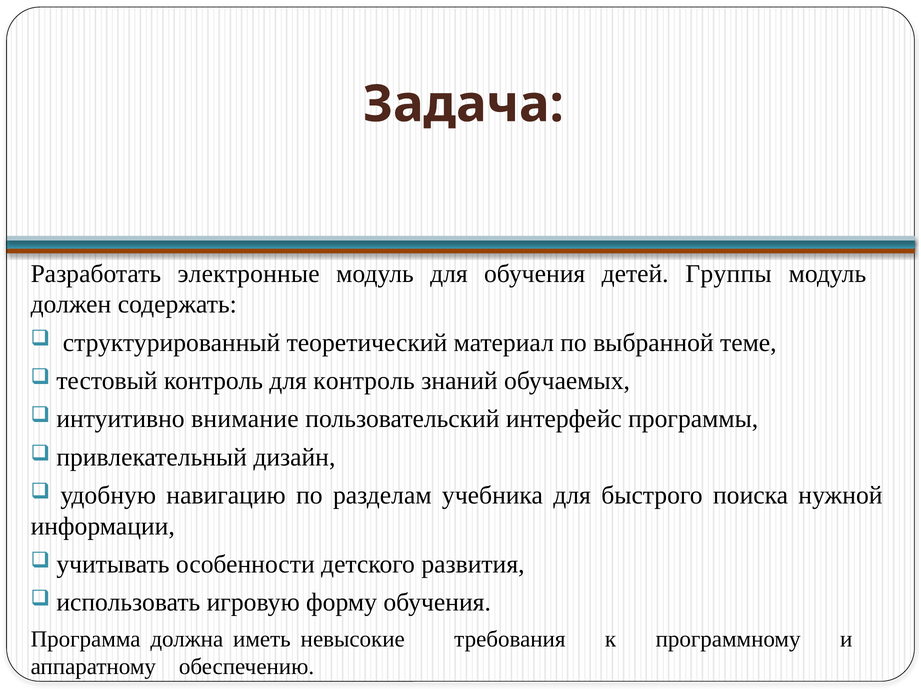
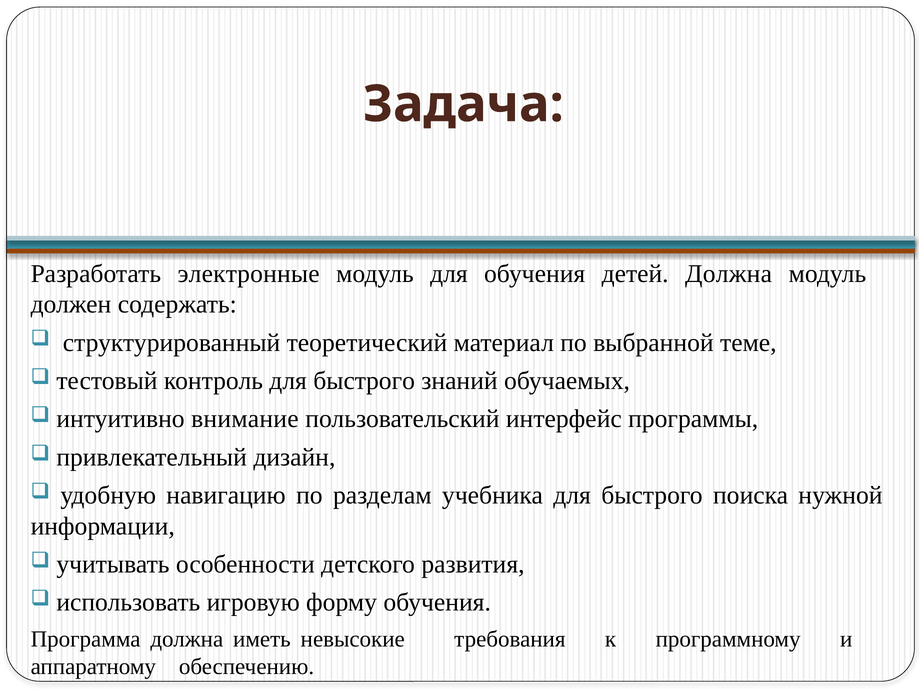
детей Группы: Группы -> Должна
контроль для контроль: контроль -> быстрого
